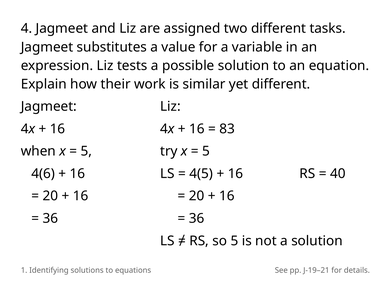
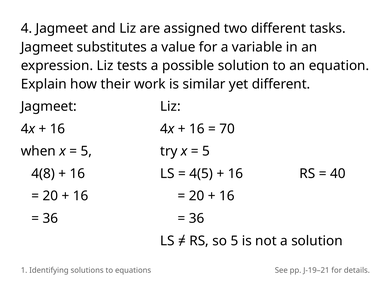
83: 83 -> 70
4(6: 4(6 -> 4(8
